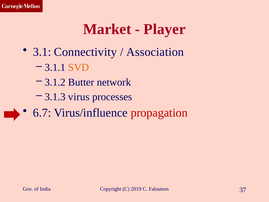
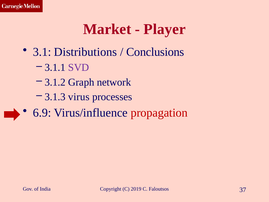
Connectivity: Connectivity -> Distributions
Association: Association -> Conclusions
SVD colour: orange -> purple
Butter: Butter -> Graph
6.7: 6.7 -> 6.9
